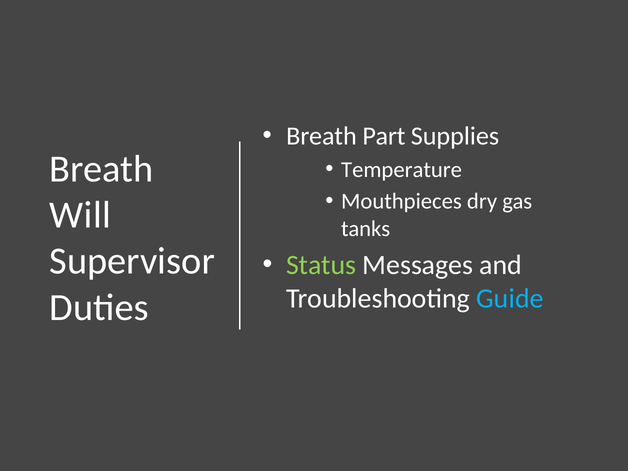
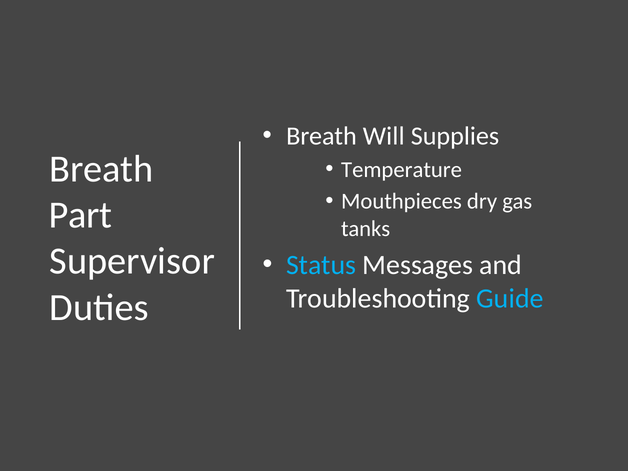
Part: Part -> Will
Will: Will -> Part
Status colour: light green -> light blue
